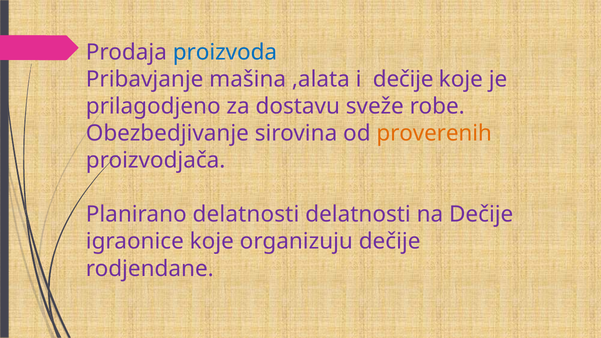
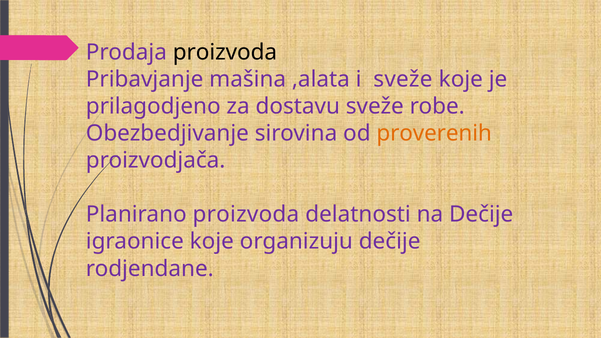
proizvoda at (225, 52) colour: blue -> black
i dečije: dečije -> sveže
Planirano delatnosti: delatnosti -> proizvoda
